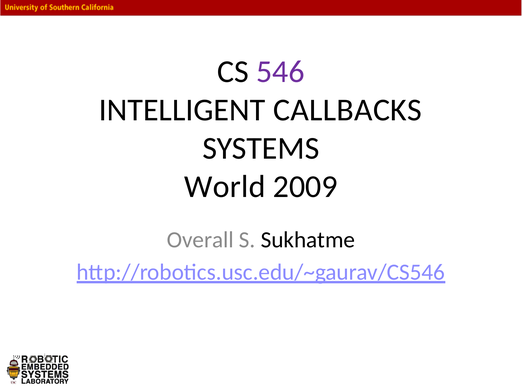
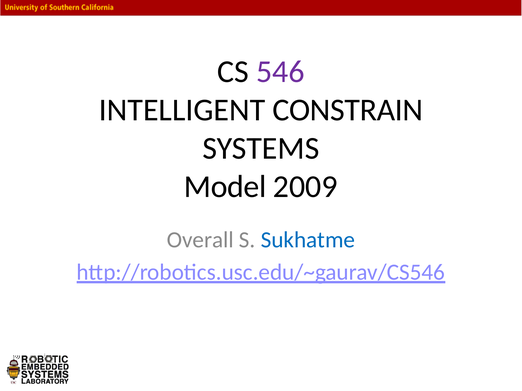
CALLBACKS: CALLBACKS -> CONSTRAIN
World: World -> Model
Sukhatme colour: black -> blue
